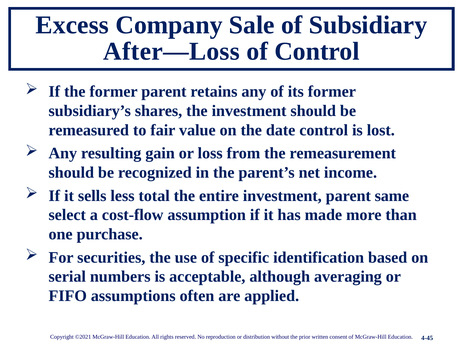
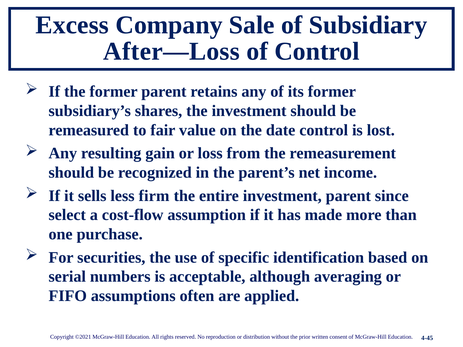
total: total -> firm
same: same -> since
